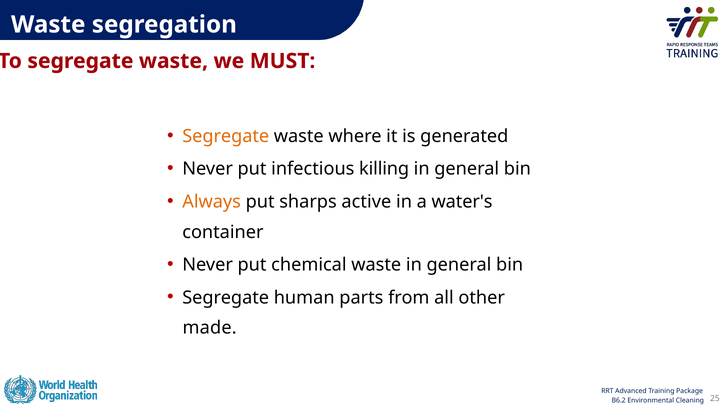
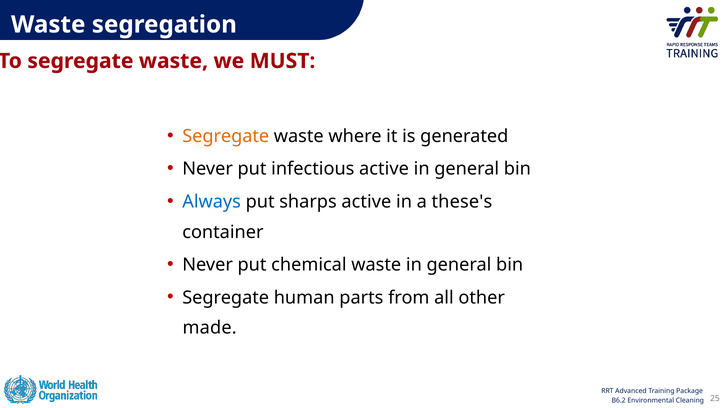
infectious killing: killing -> active
Always colour: orange -> blue
water's: water's -> these's
